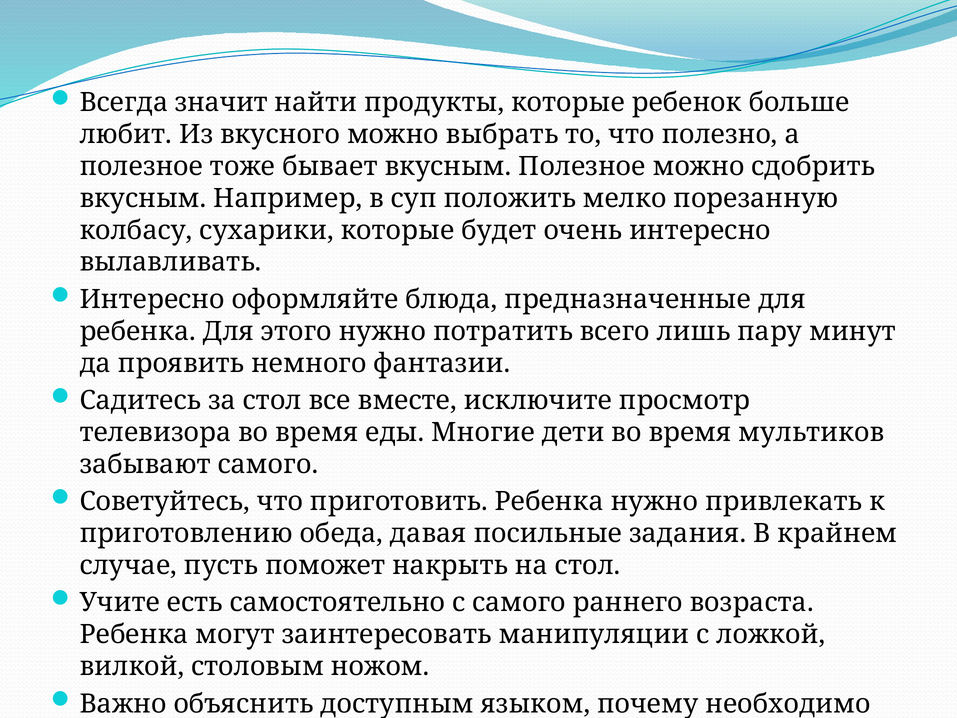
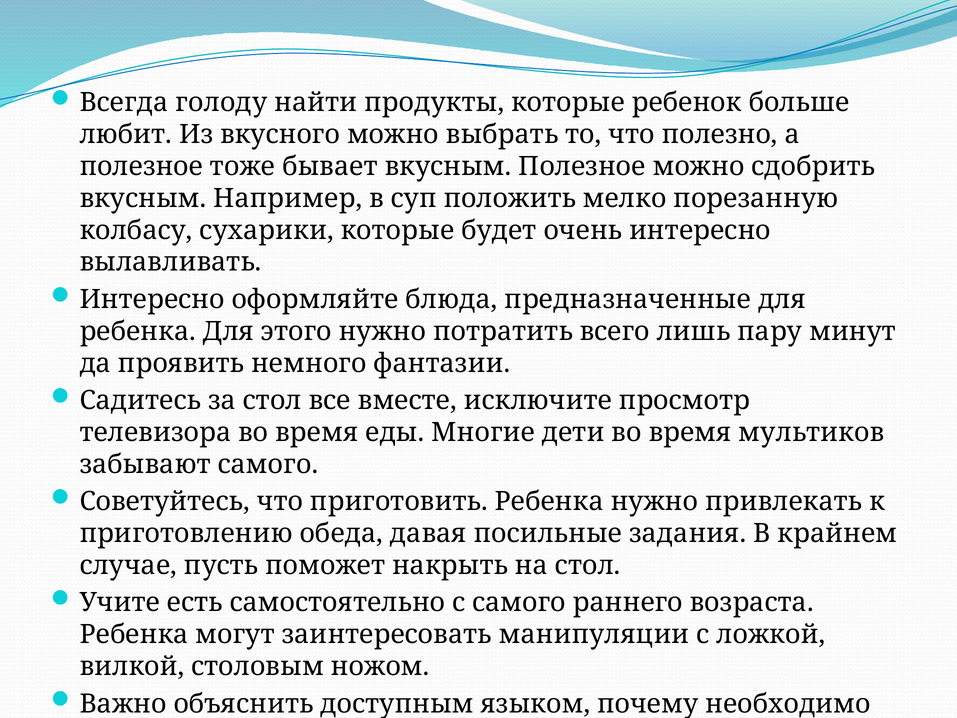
значит: значит -> голоду
